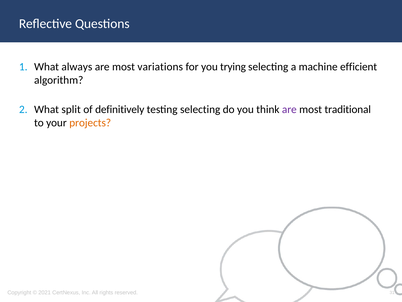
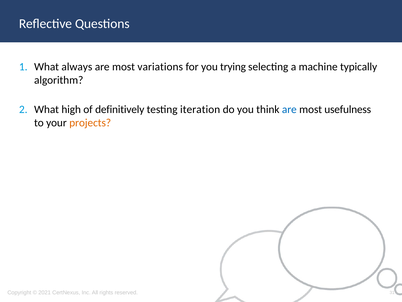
efficient: efficient -> typically
split: split -> high
testing selecting: selecting -> iteration
are at (289, 109) colour: purple -> blue
traditional: traditional -> usefulness
